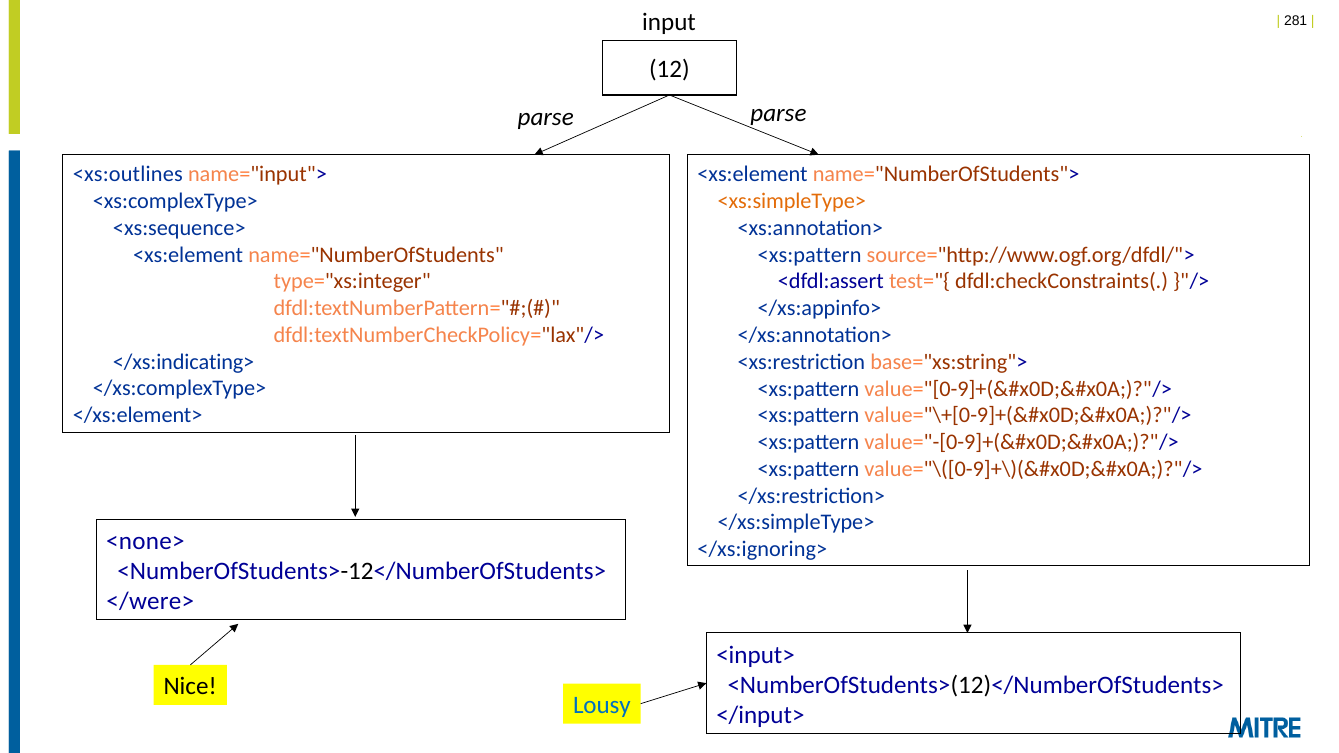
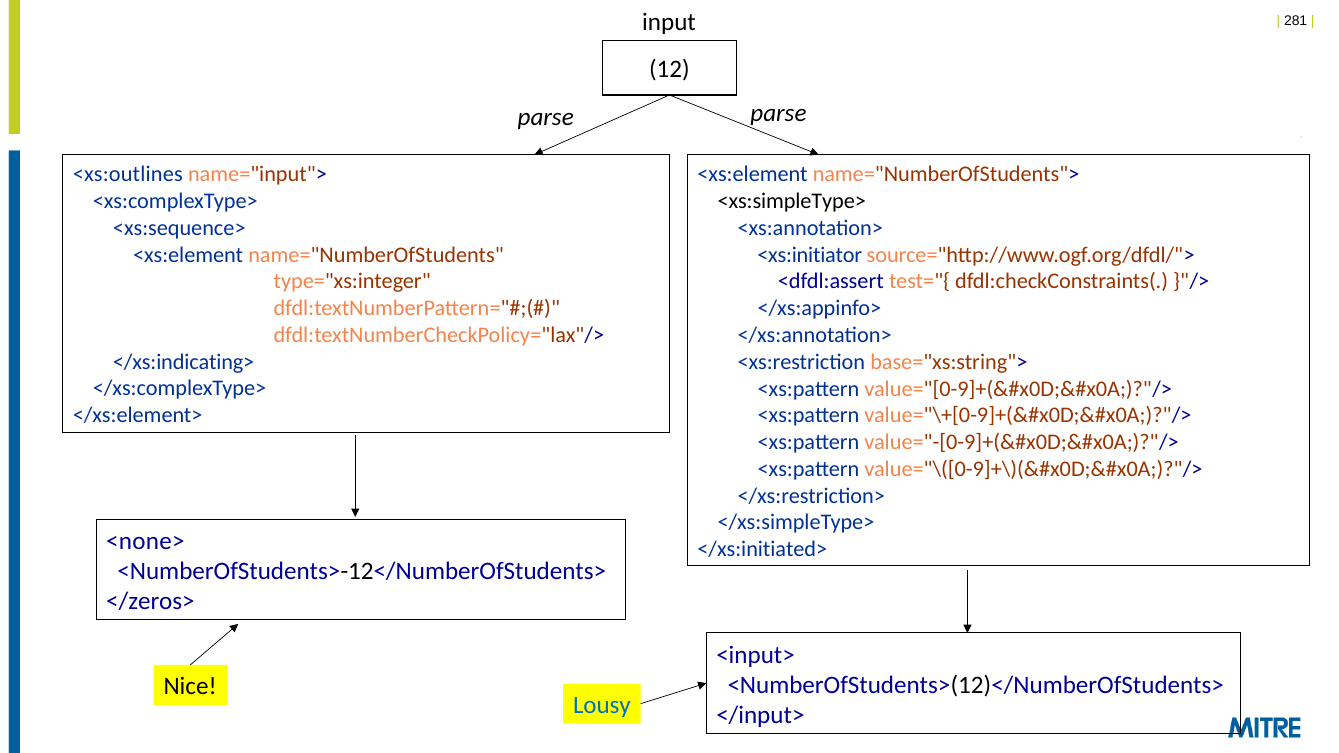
<xs:simpleType> colour: orange -> black
<xs:pattern at (810, 255): <xs:pattern -> <xs:initiator
</xs:ignoring>: </xs:ignoring> -> </xs:initiated>
</were>: </were> -> </zeros>
